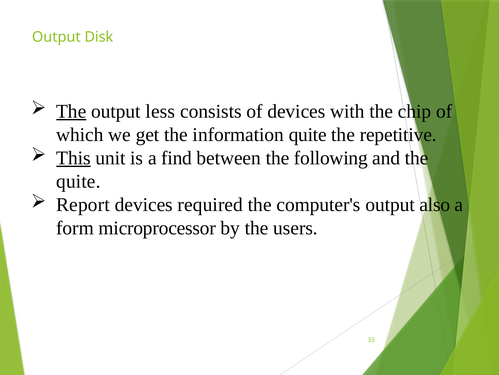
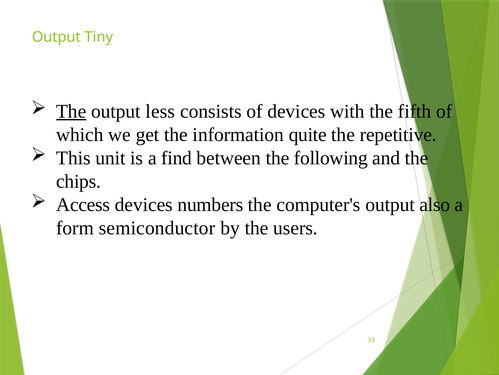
Disk: Disk -> Tiny
chip: chip -> fifth
This underline: present -> none
quite at (78, 181): quite -> chips
Report: Report -> Access
required: required -> numbers
microprocessor: microprocessor -> semiconductor
